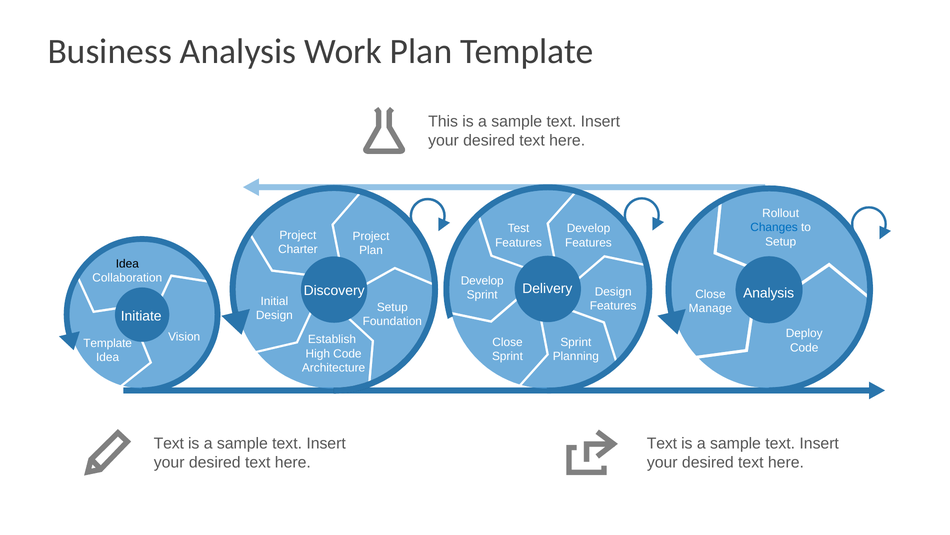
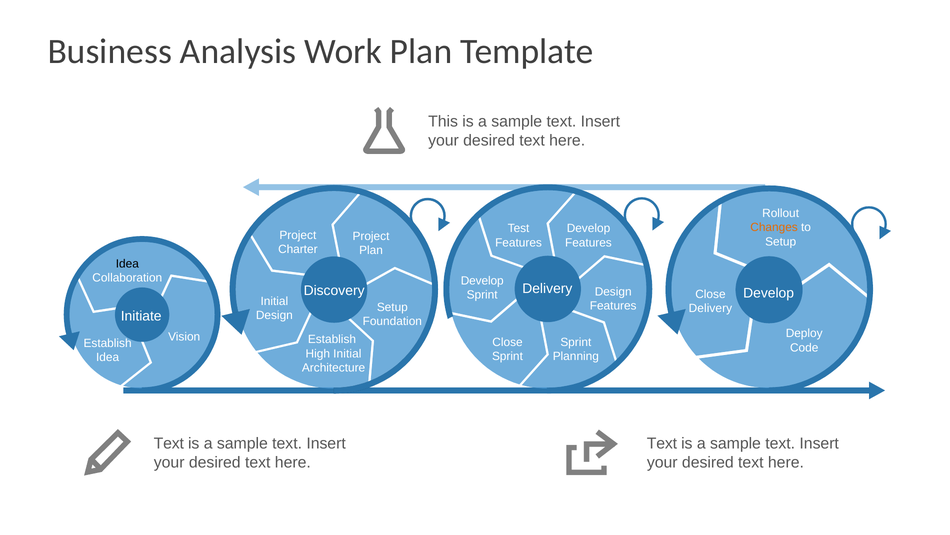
Changes colour: blue -> orange
Sprint Analysis: Analysis -> Develop
Manage at (710, 308): Manage -> Delivery
Template at (108, 343): Template -> Establish
High Code: Code -> Initial
